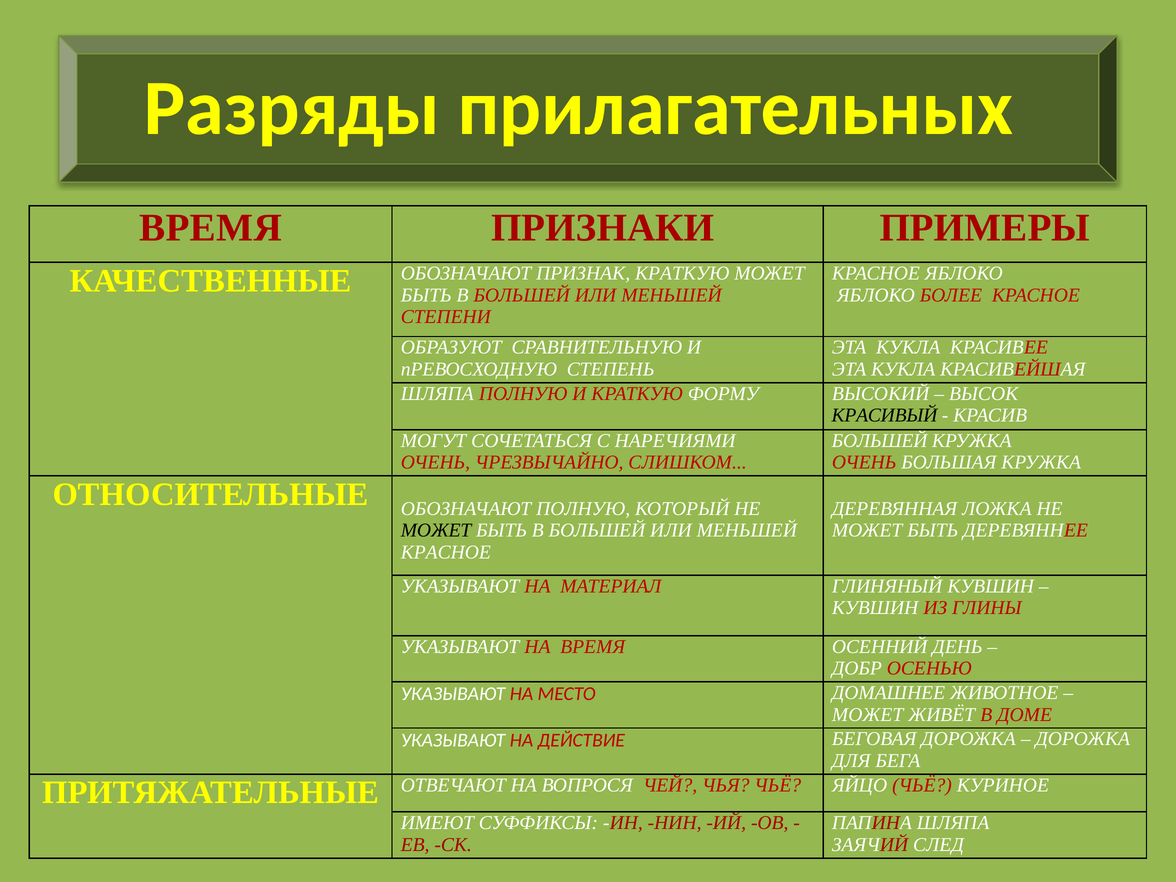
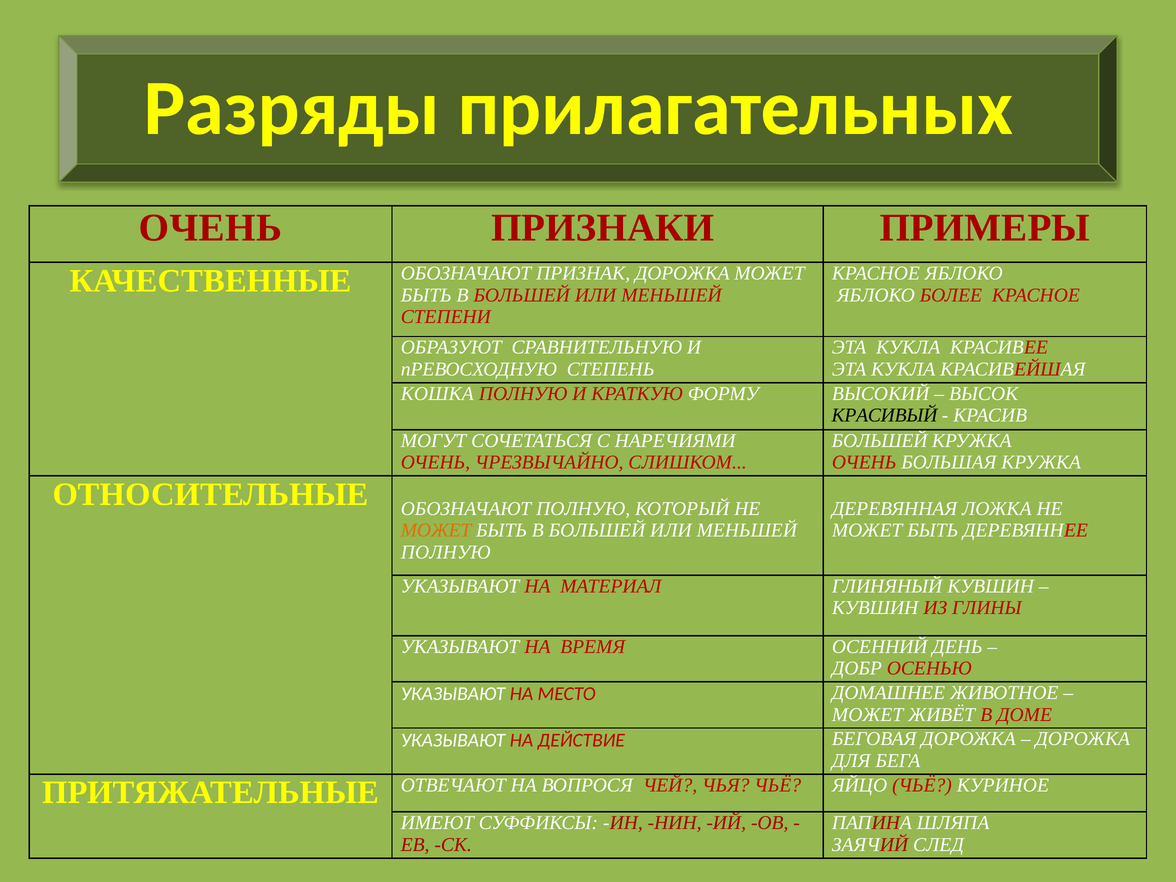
ВРЕМЯ at (211, 228): ВРЕМЯ -> ОЧЕНЬ
ПРИЗНАК КРАТКУЮ: КРАТКУЮ -> ДОРОЖКА
ШЛЯПА at (437, 394): ШЛЯПА -> КОШКА
МОЖЕТ at (436, 530) colour: black -> orange
КРАСНОЕ at (446, 552): КРАСНОЕ -> ПОЛНУЮ
